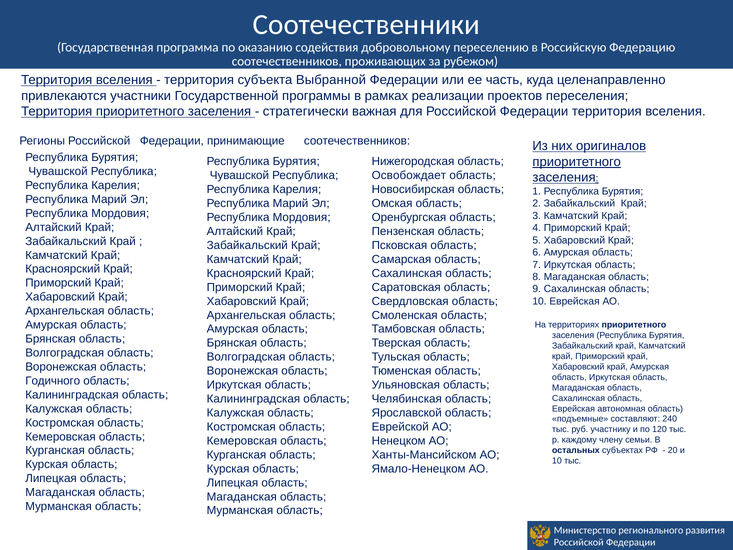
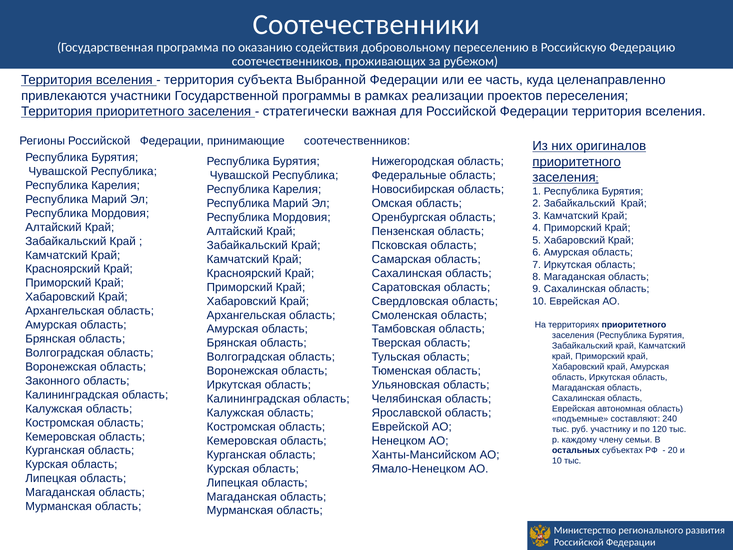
Освобождает: Освобождает -> Федеральные
Годичного: Годичного -> Законного
